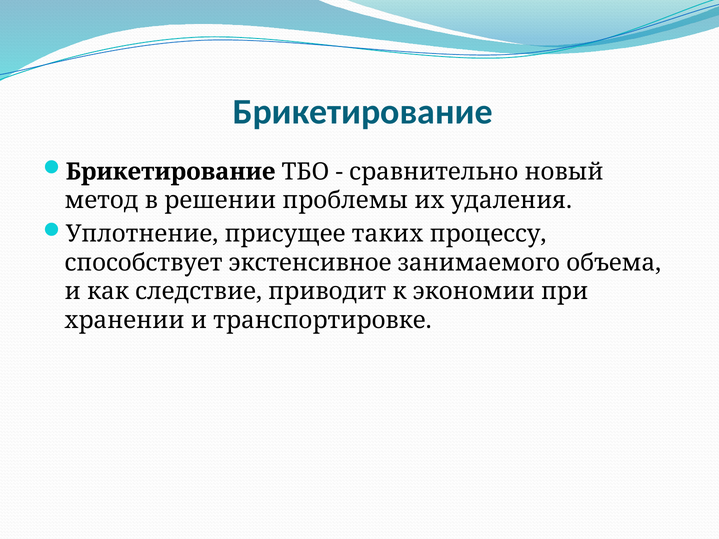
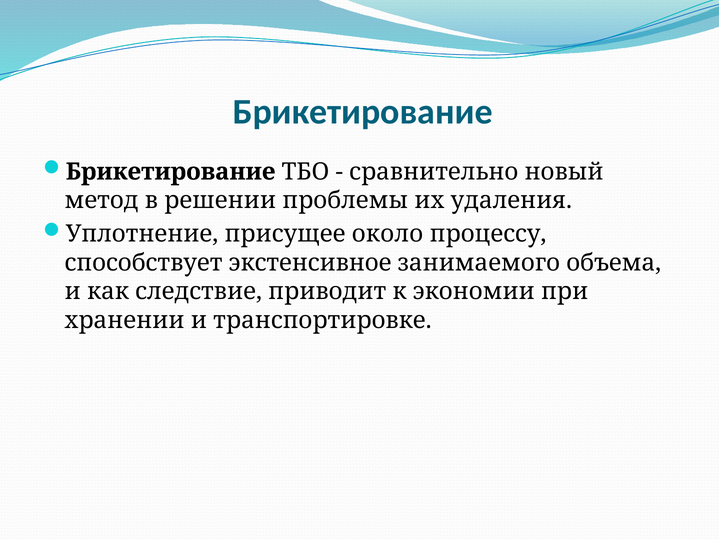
таких: таких -> около
